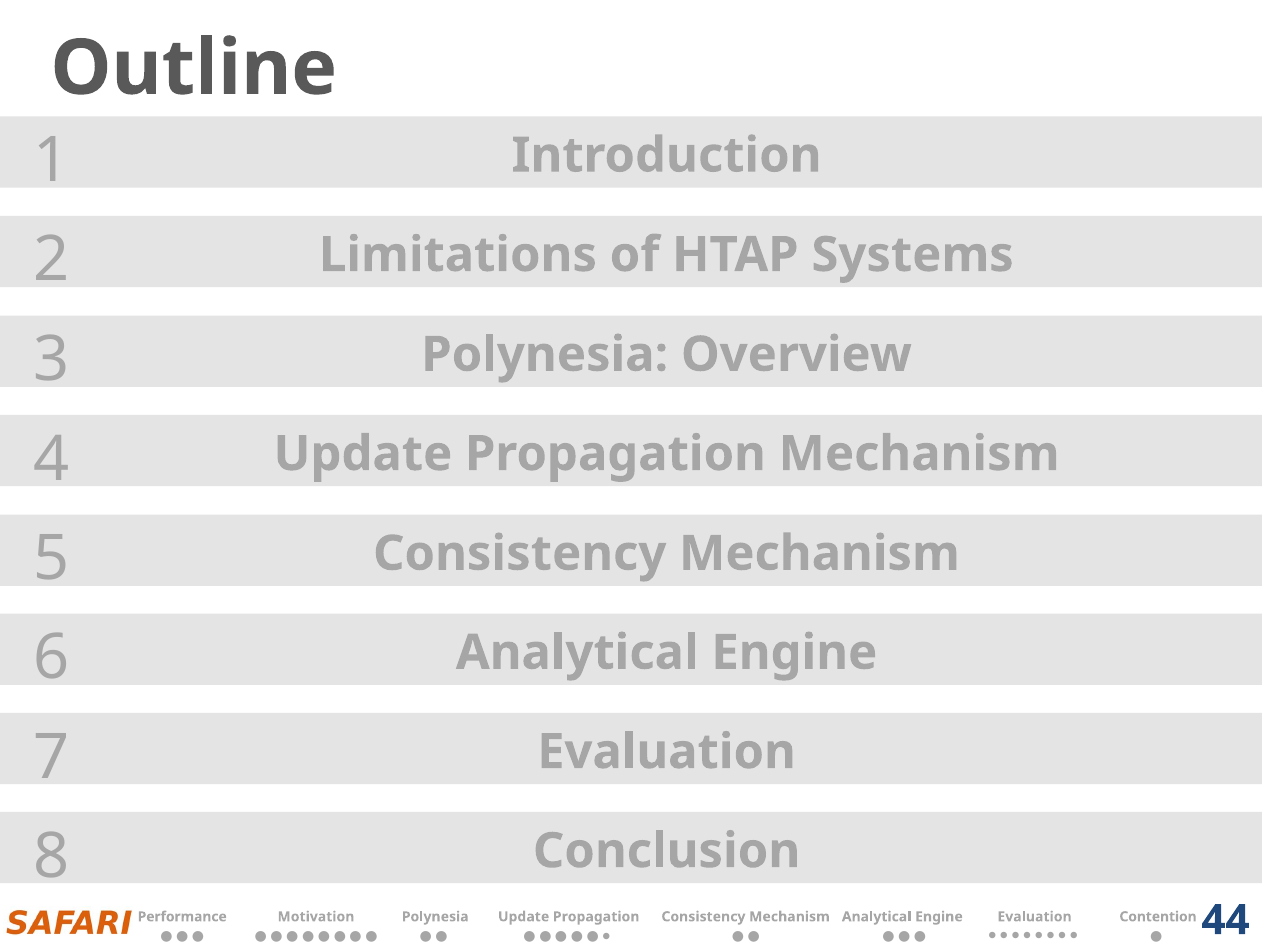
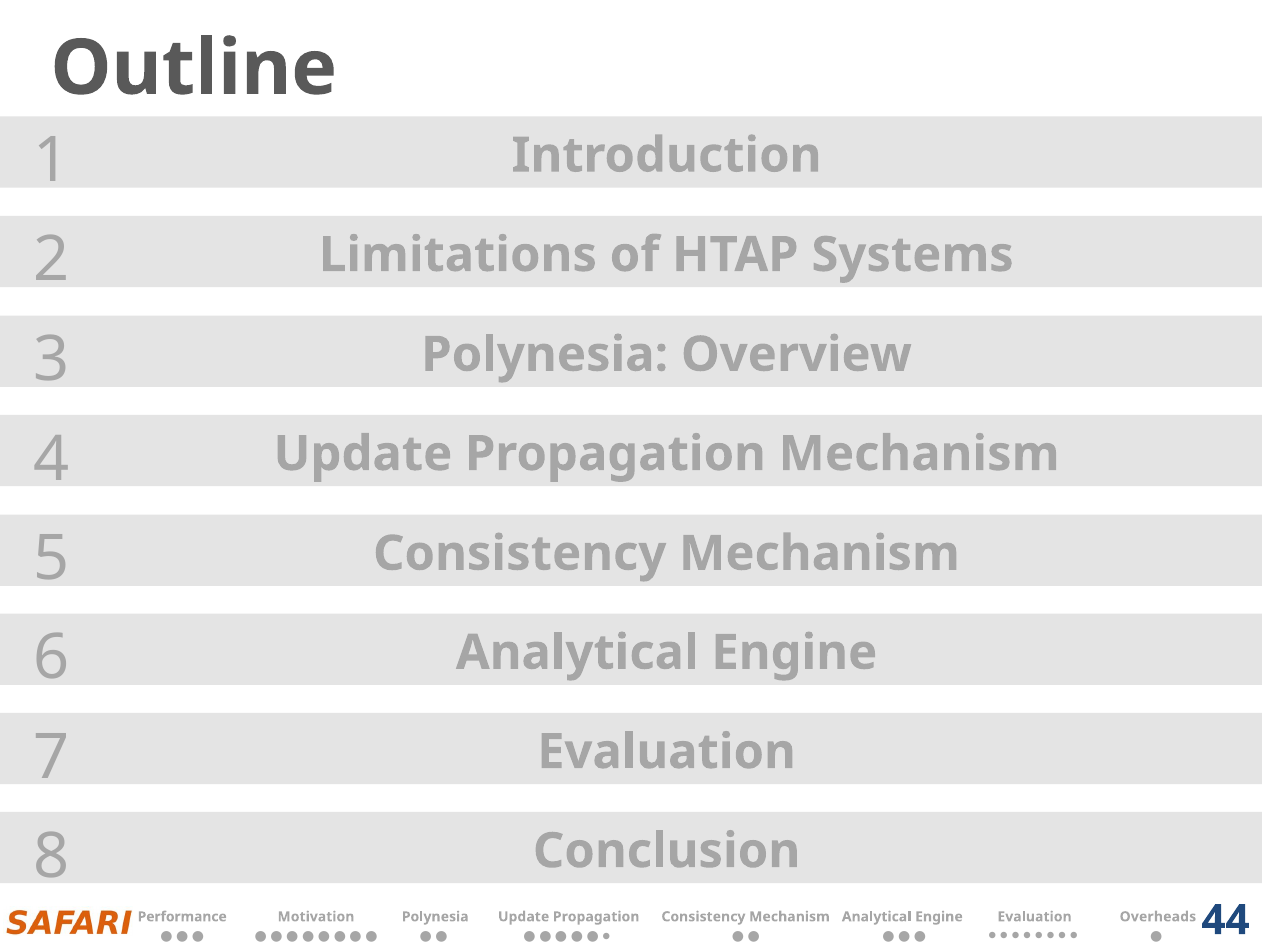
Contention: Contention -> Overheads
